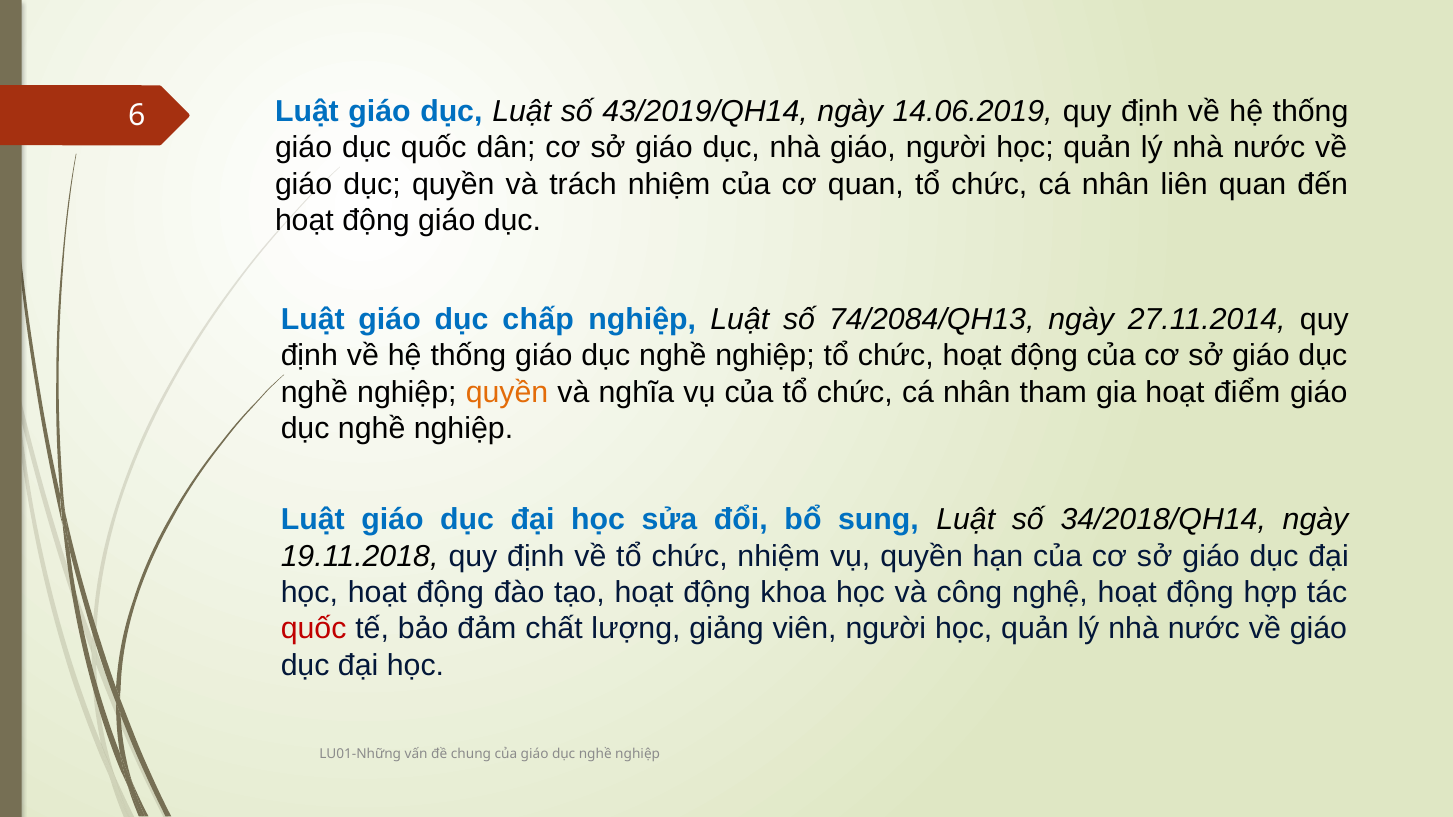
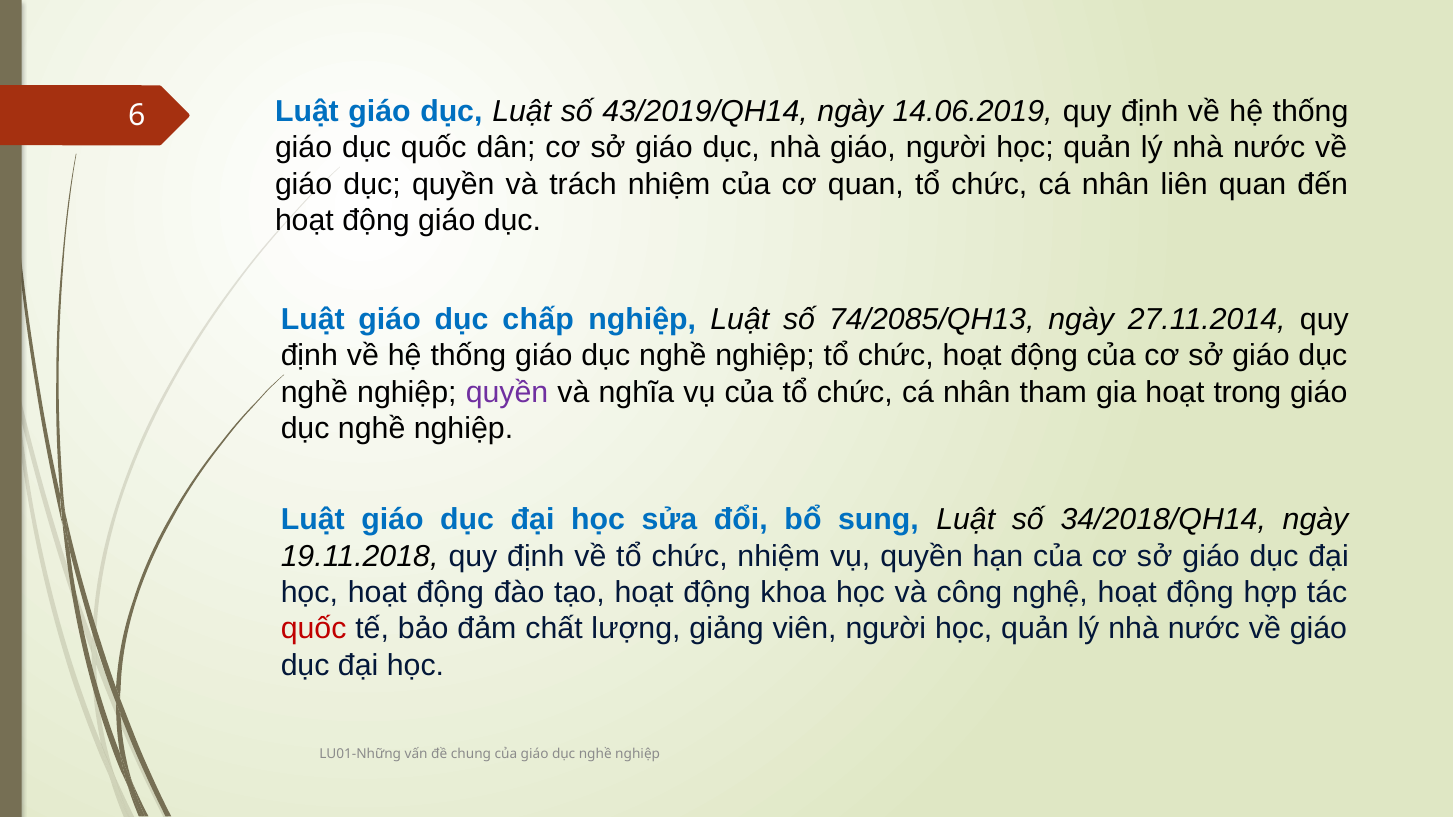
74/2084/QH13: 74/2084/QH13 -> 74/2085/QH13
quyền at (507, 392) colour: orange -> purple
điểm: điểm -> trong
